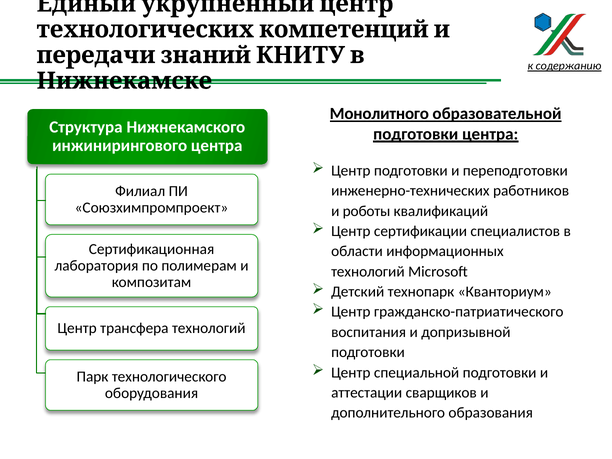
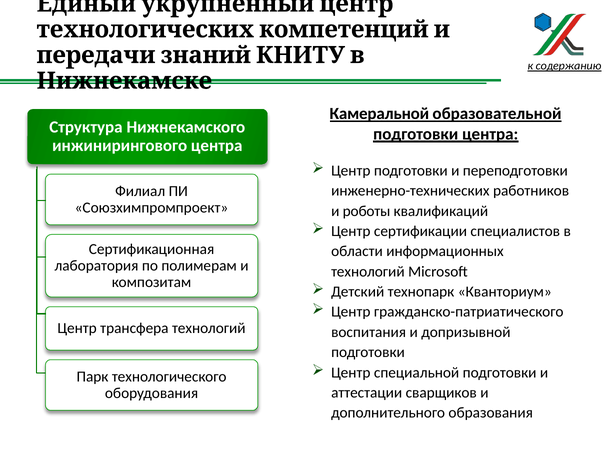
Монолитного: Монолитного -> Камеральной
